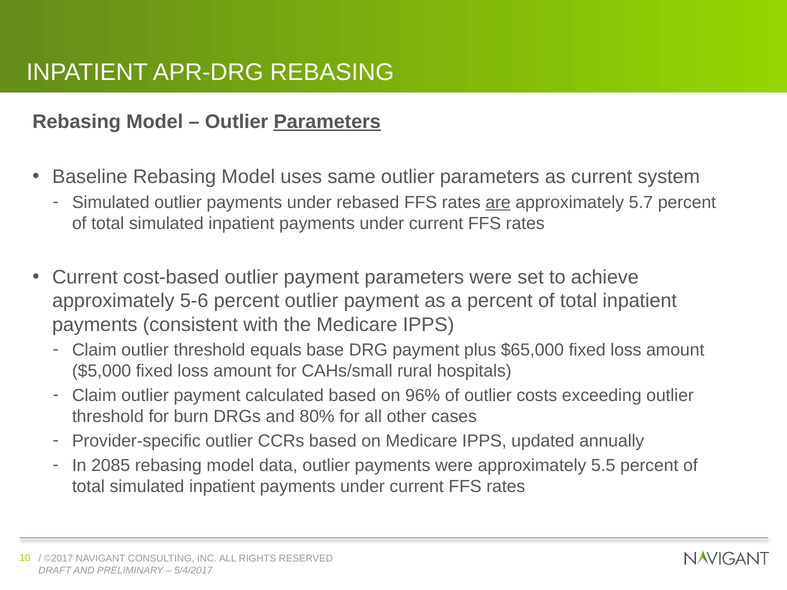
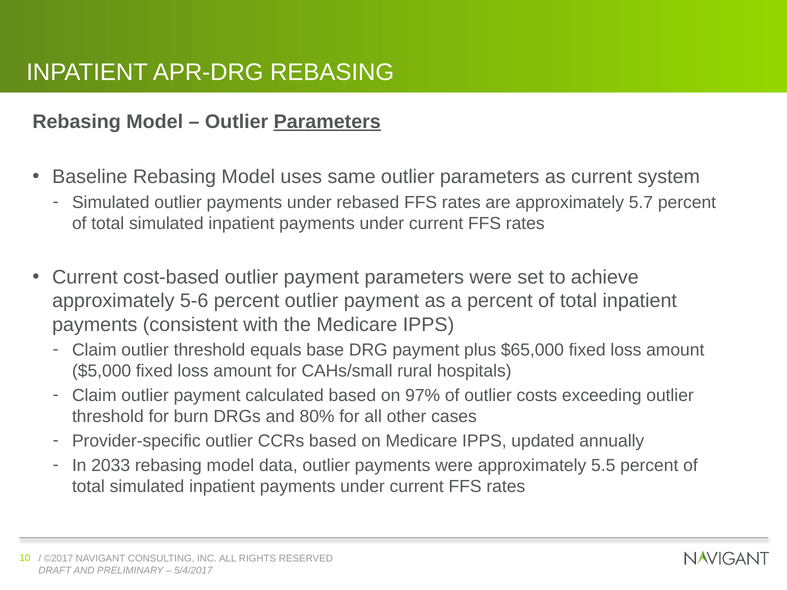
are underline: present -> none
96%: 96% -> 97%
2085: 2085 -> 2033
